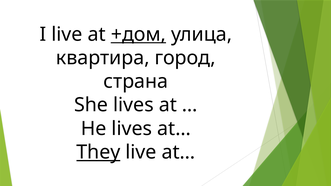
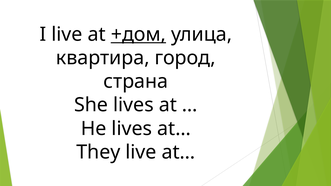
They underline: present -> none
